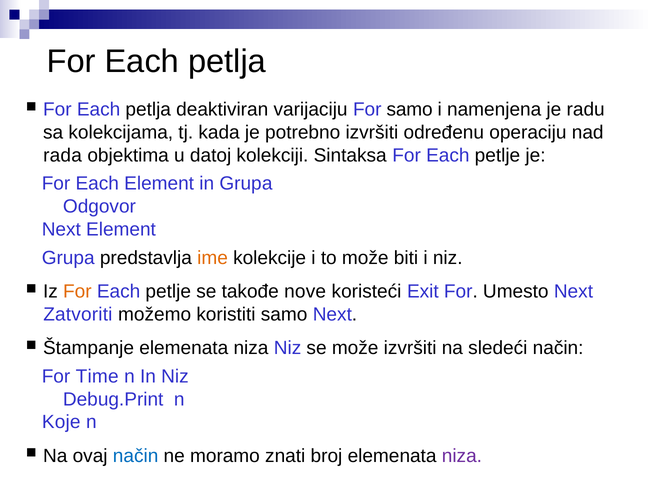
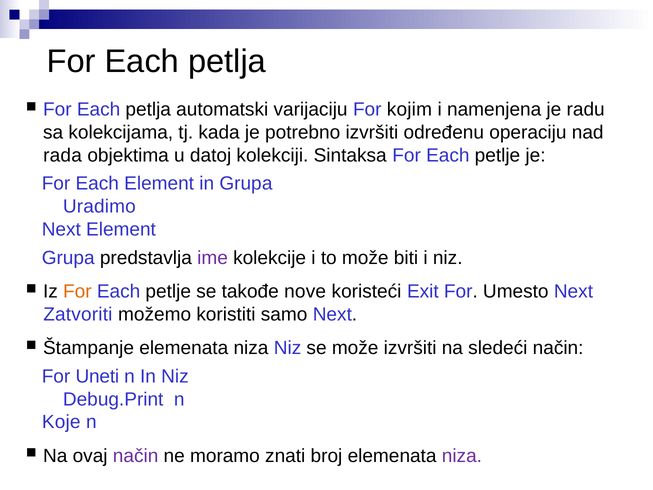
deaktiviran: deaktiviran -> automatski
For samo: samo -> kojim
Odgovor: Odgovor -> Uradimo
ime colour: orange -> purple
Time: Time -> Uneti
način at (136, 456) colour: blue -> purple
